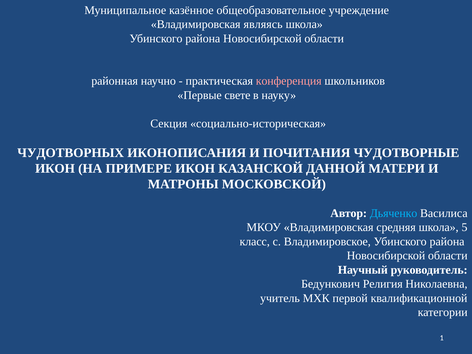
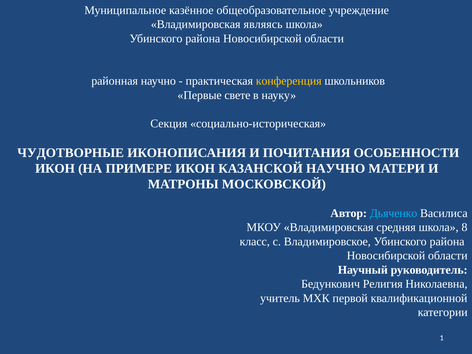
конференция colour: pink -> yellow
ЧУДОТВОРНЫХ: ЧУДОТВОРНЫХ -> ЧУДОТВОРНЫЕ
ЧУДОТВОРНЫЕ: ЧУДОТВОРНЫЕ -> ОСОБЕННОСТИ
КАЗАНСКОЙ ДАННОЙ: ДАННОЙ -> НАУЧНО
5: 5 -> 8
